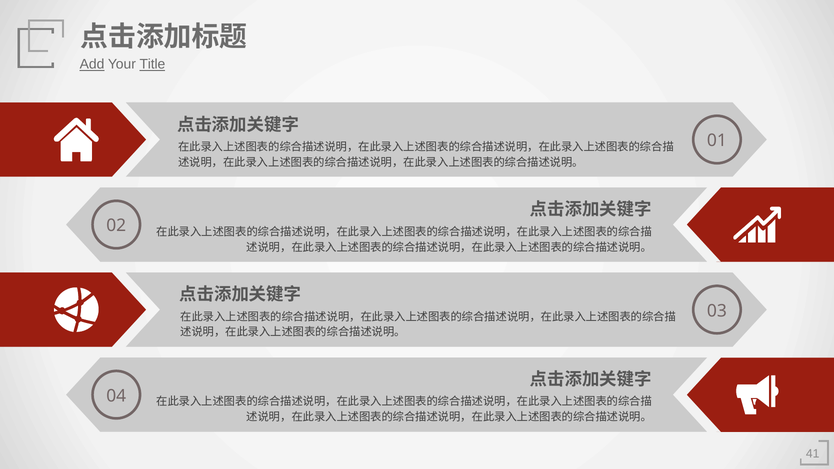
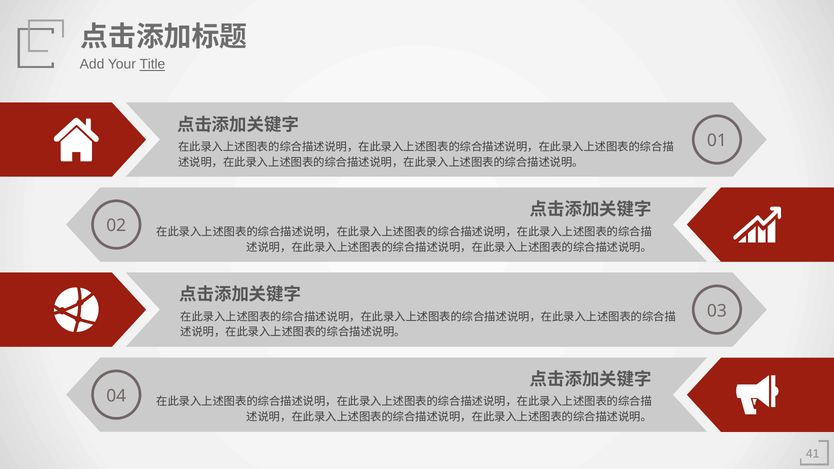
Add underline: present -> none
